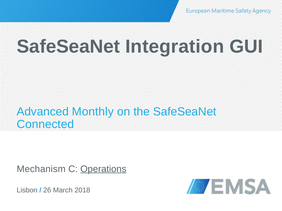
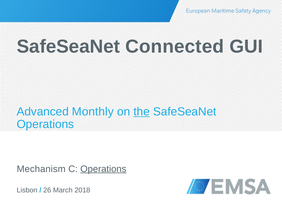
Integration: Integration -> Connected
the underline: none -> present
Connected at (45, 125): Connected -> Operations
